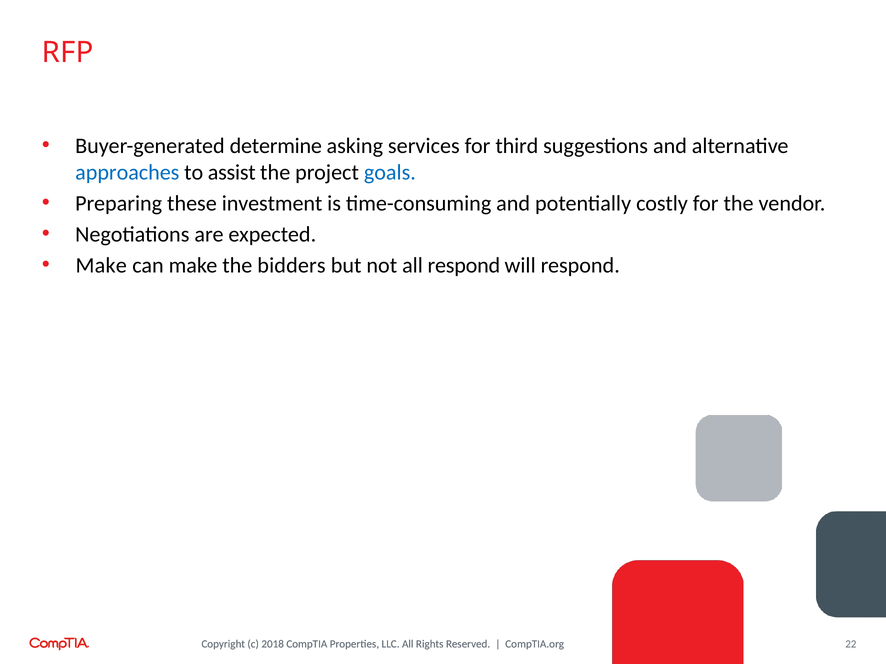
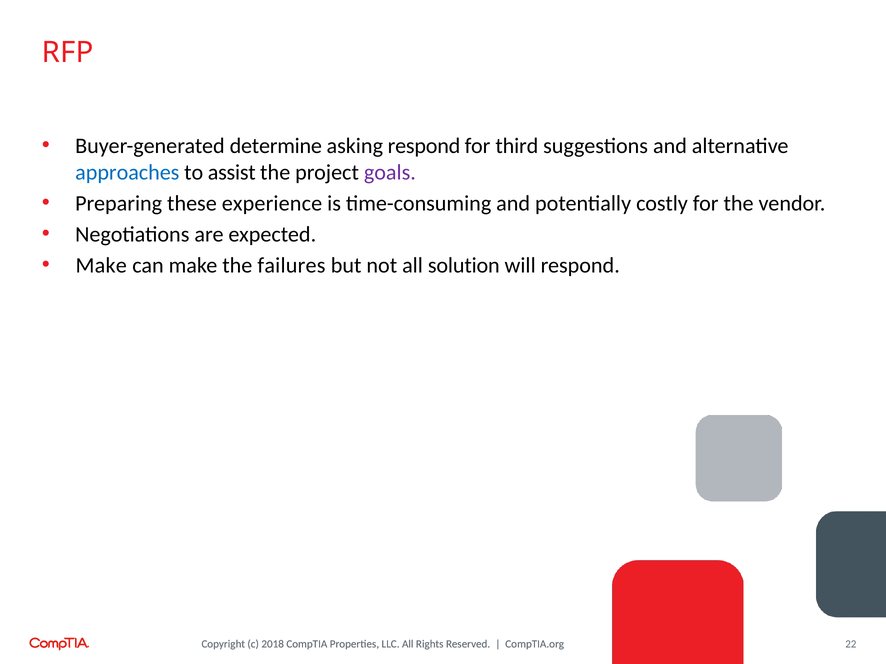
asking services: services -> respond
goals colour: blue -> purple
investment: investment -> experience
bidders: bidders -> failures
all respond: respond -> solution
